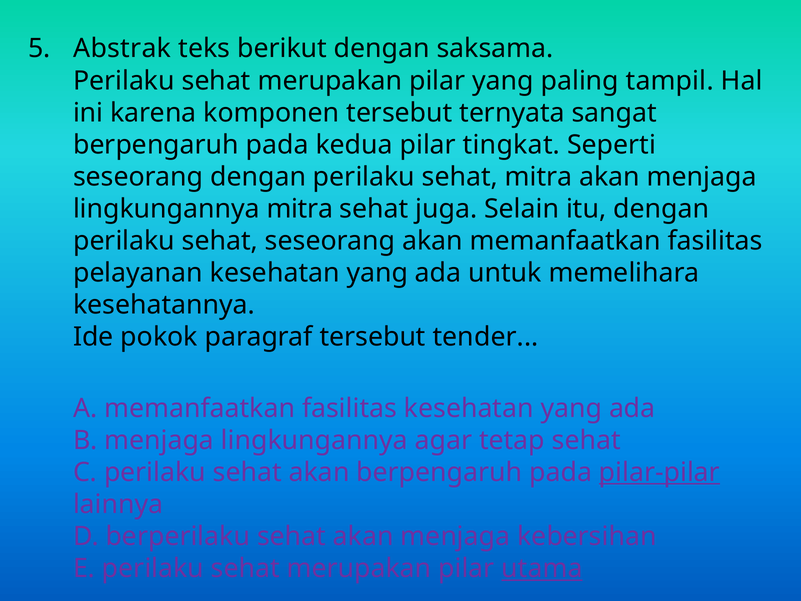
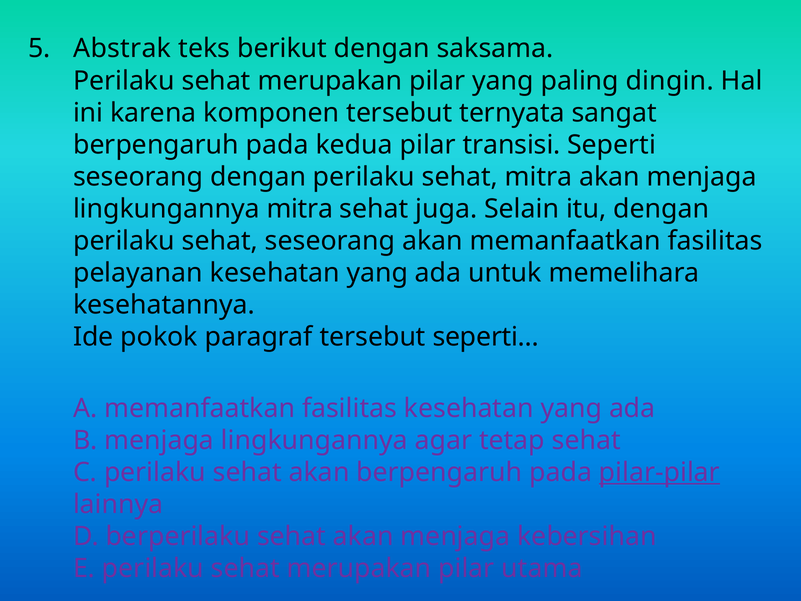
tampil: tampil -> dingin
tingkat: tingkat -> transisi
tersebut tender: tender -> seperti
utama underline: present -> none
